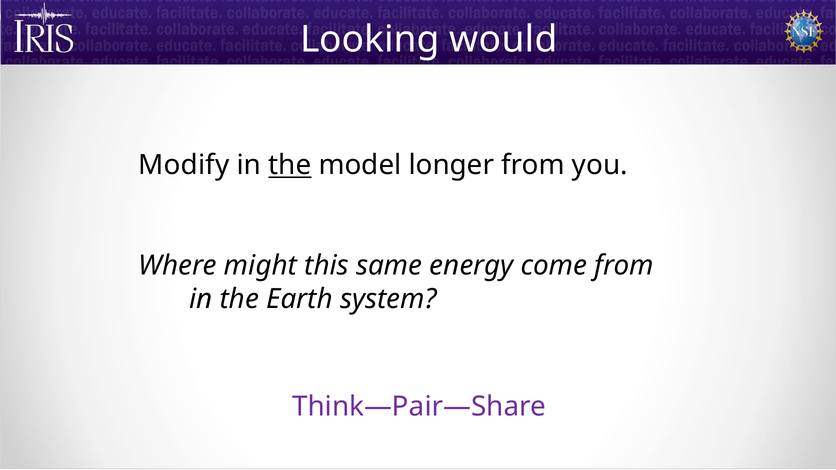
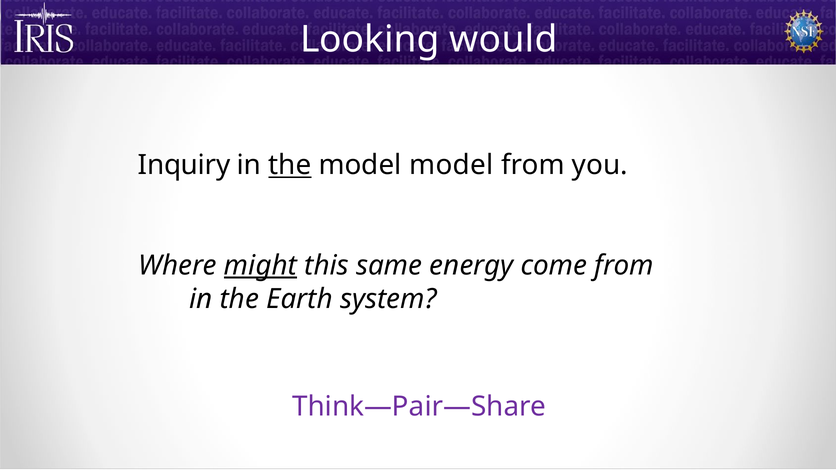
Modify: Modify -> Inquiry
model longer: longer -> model
might underline: none -> present
